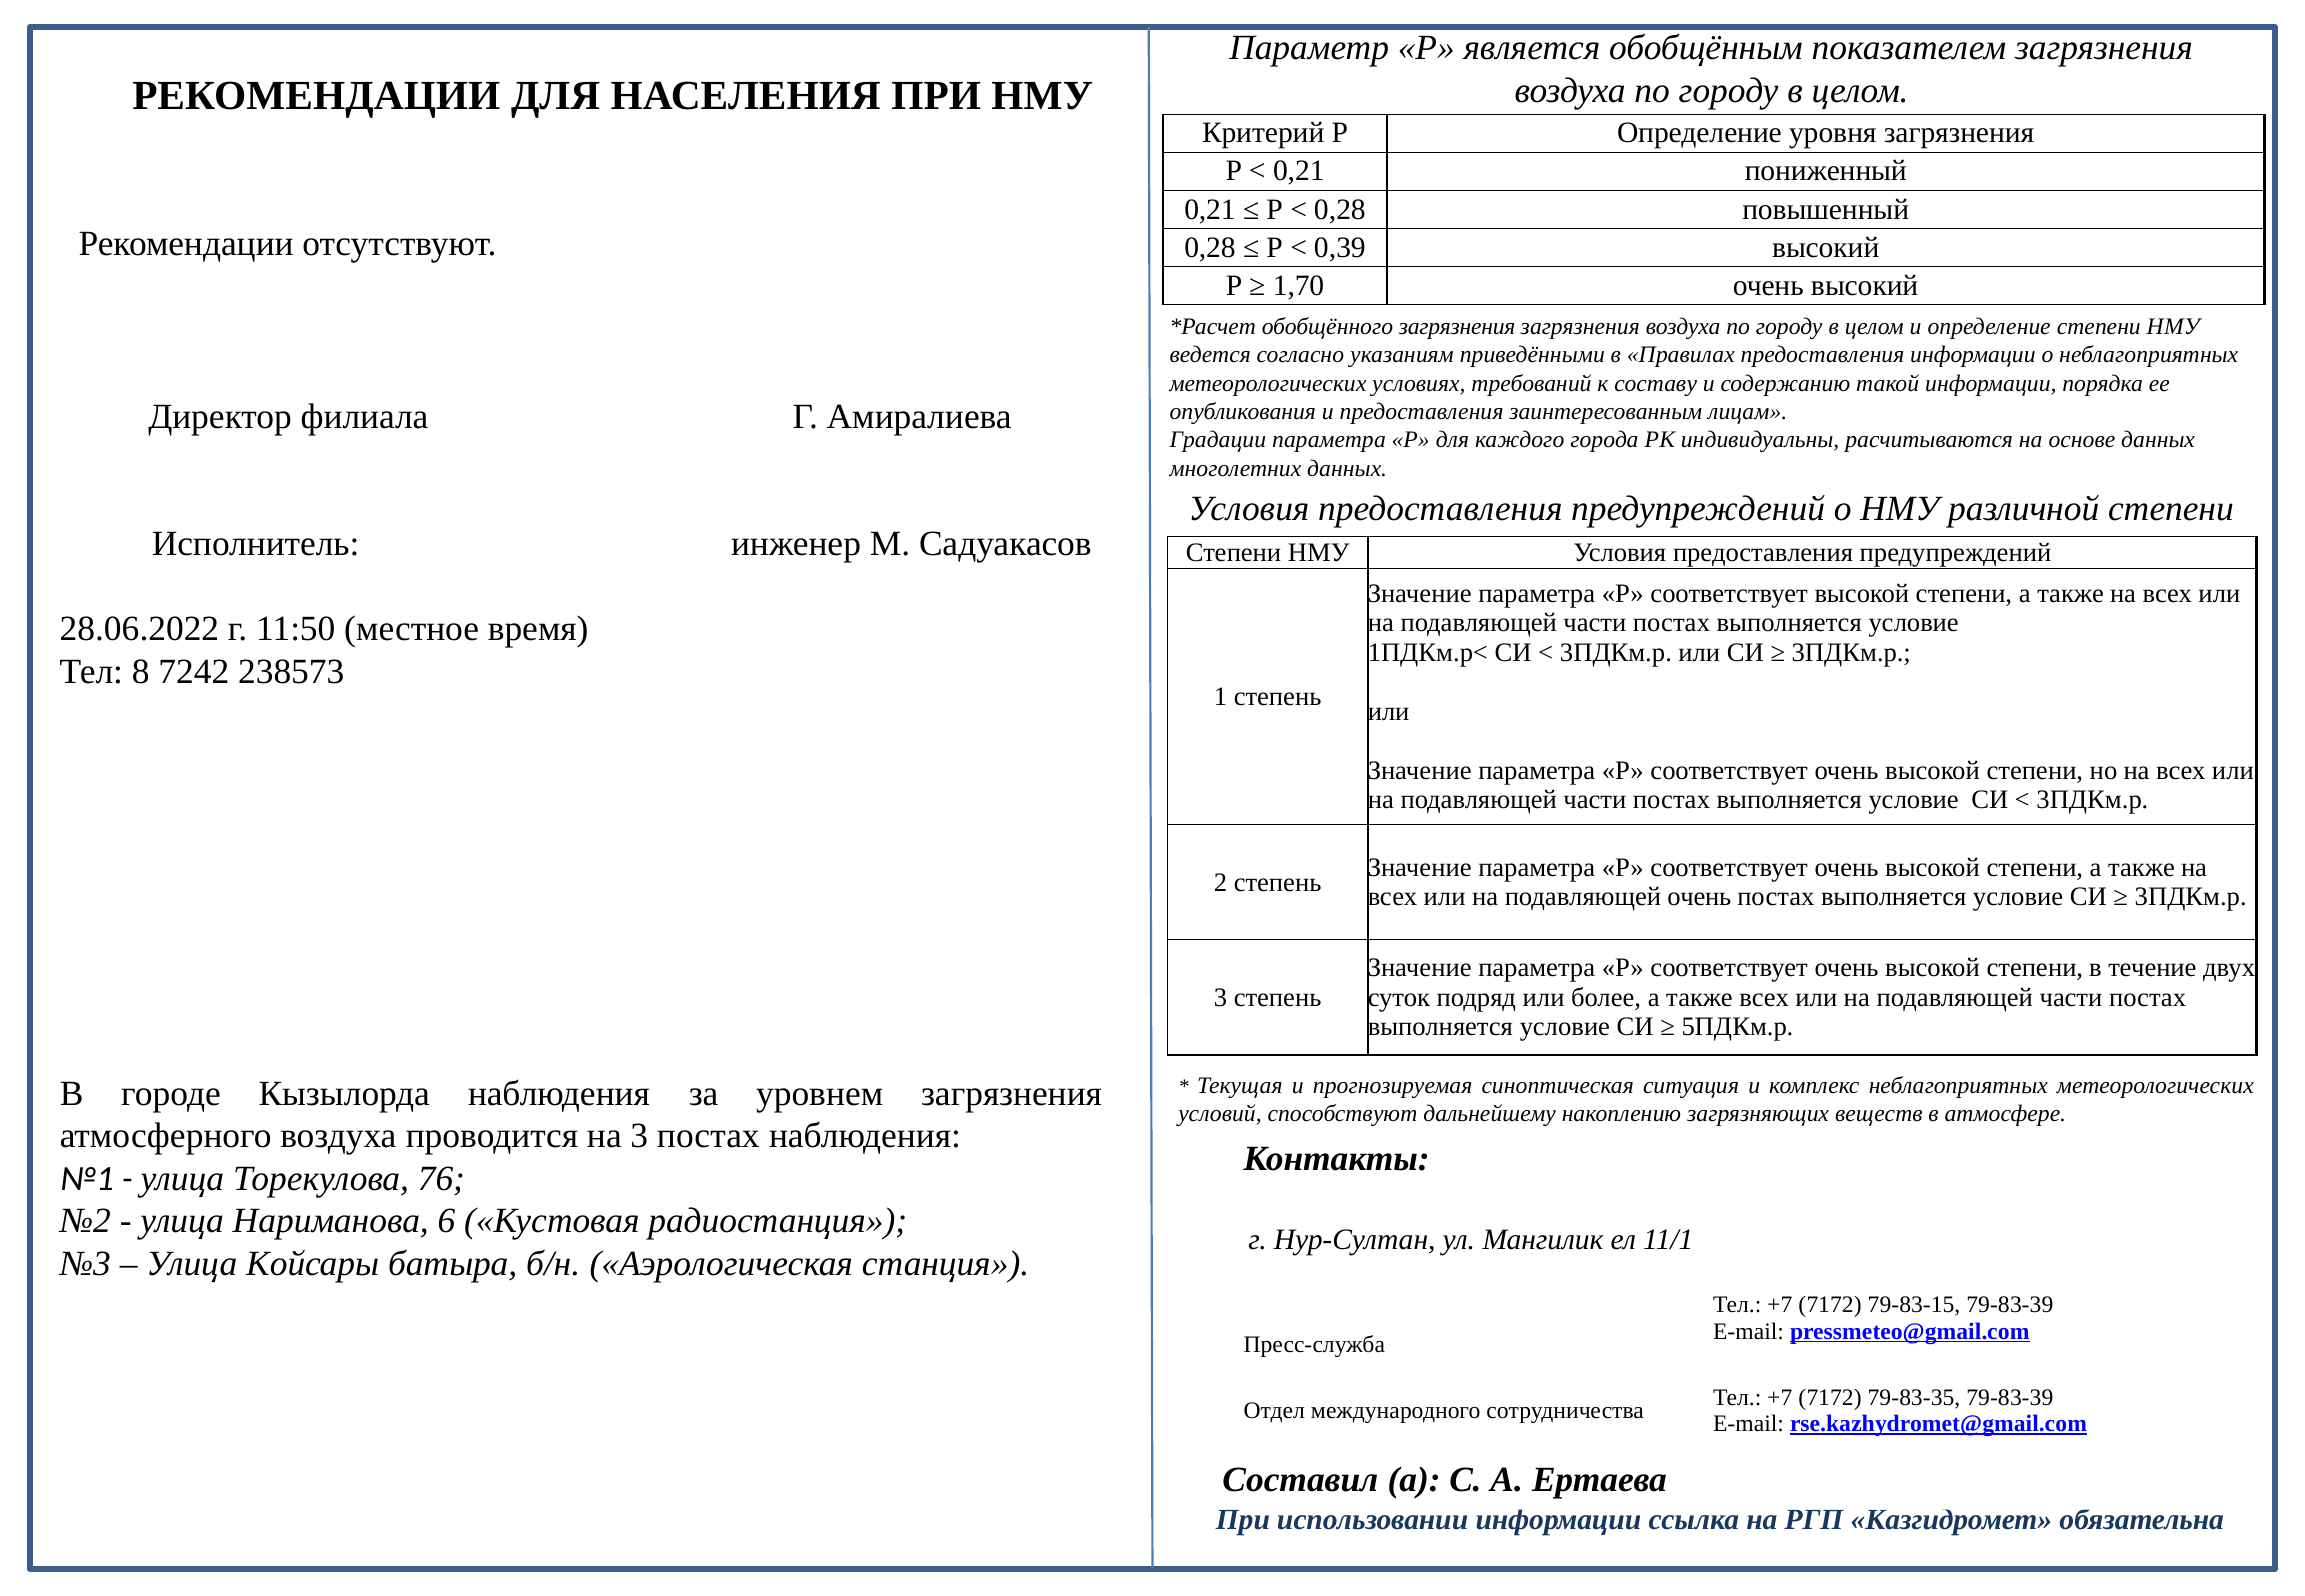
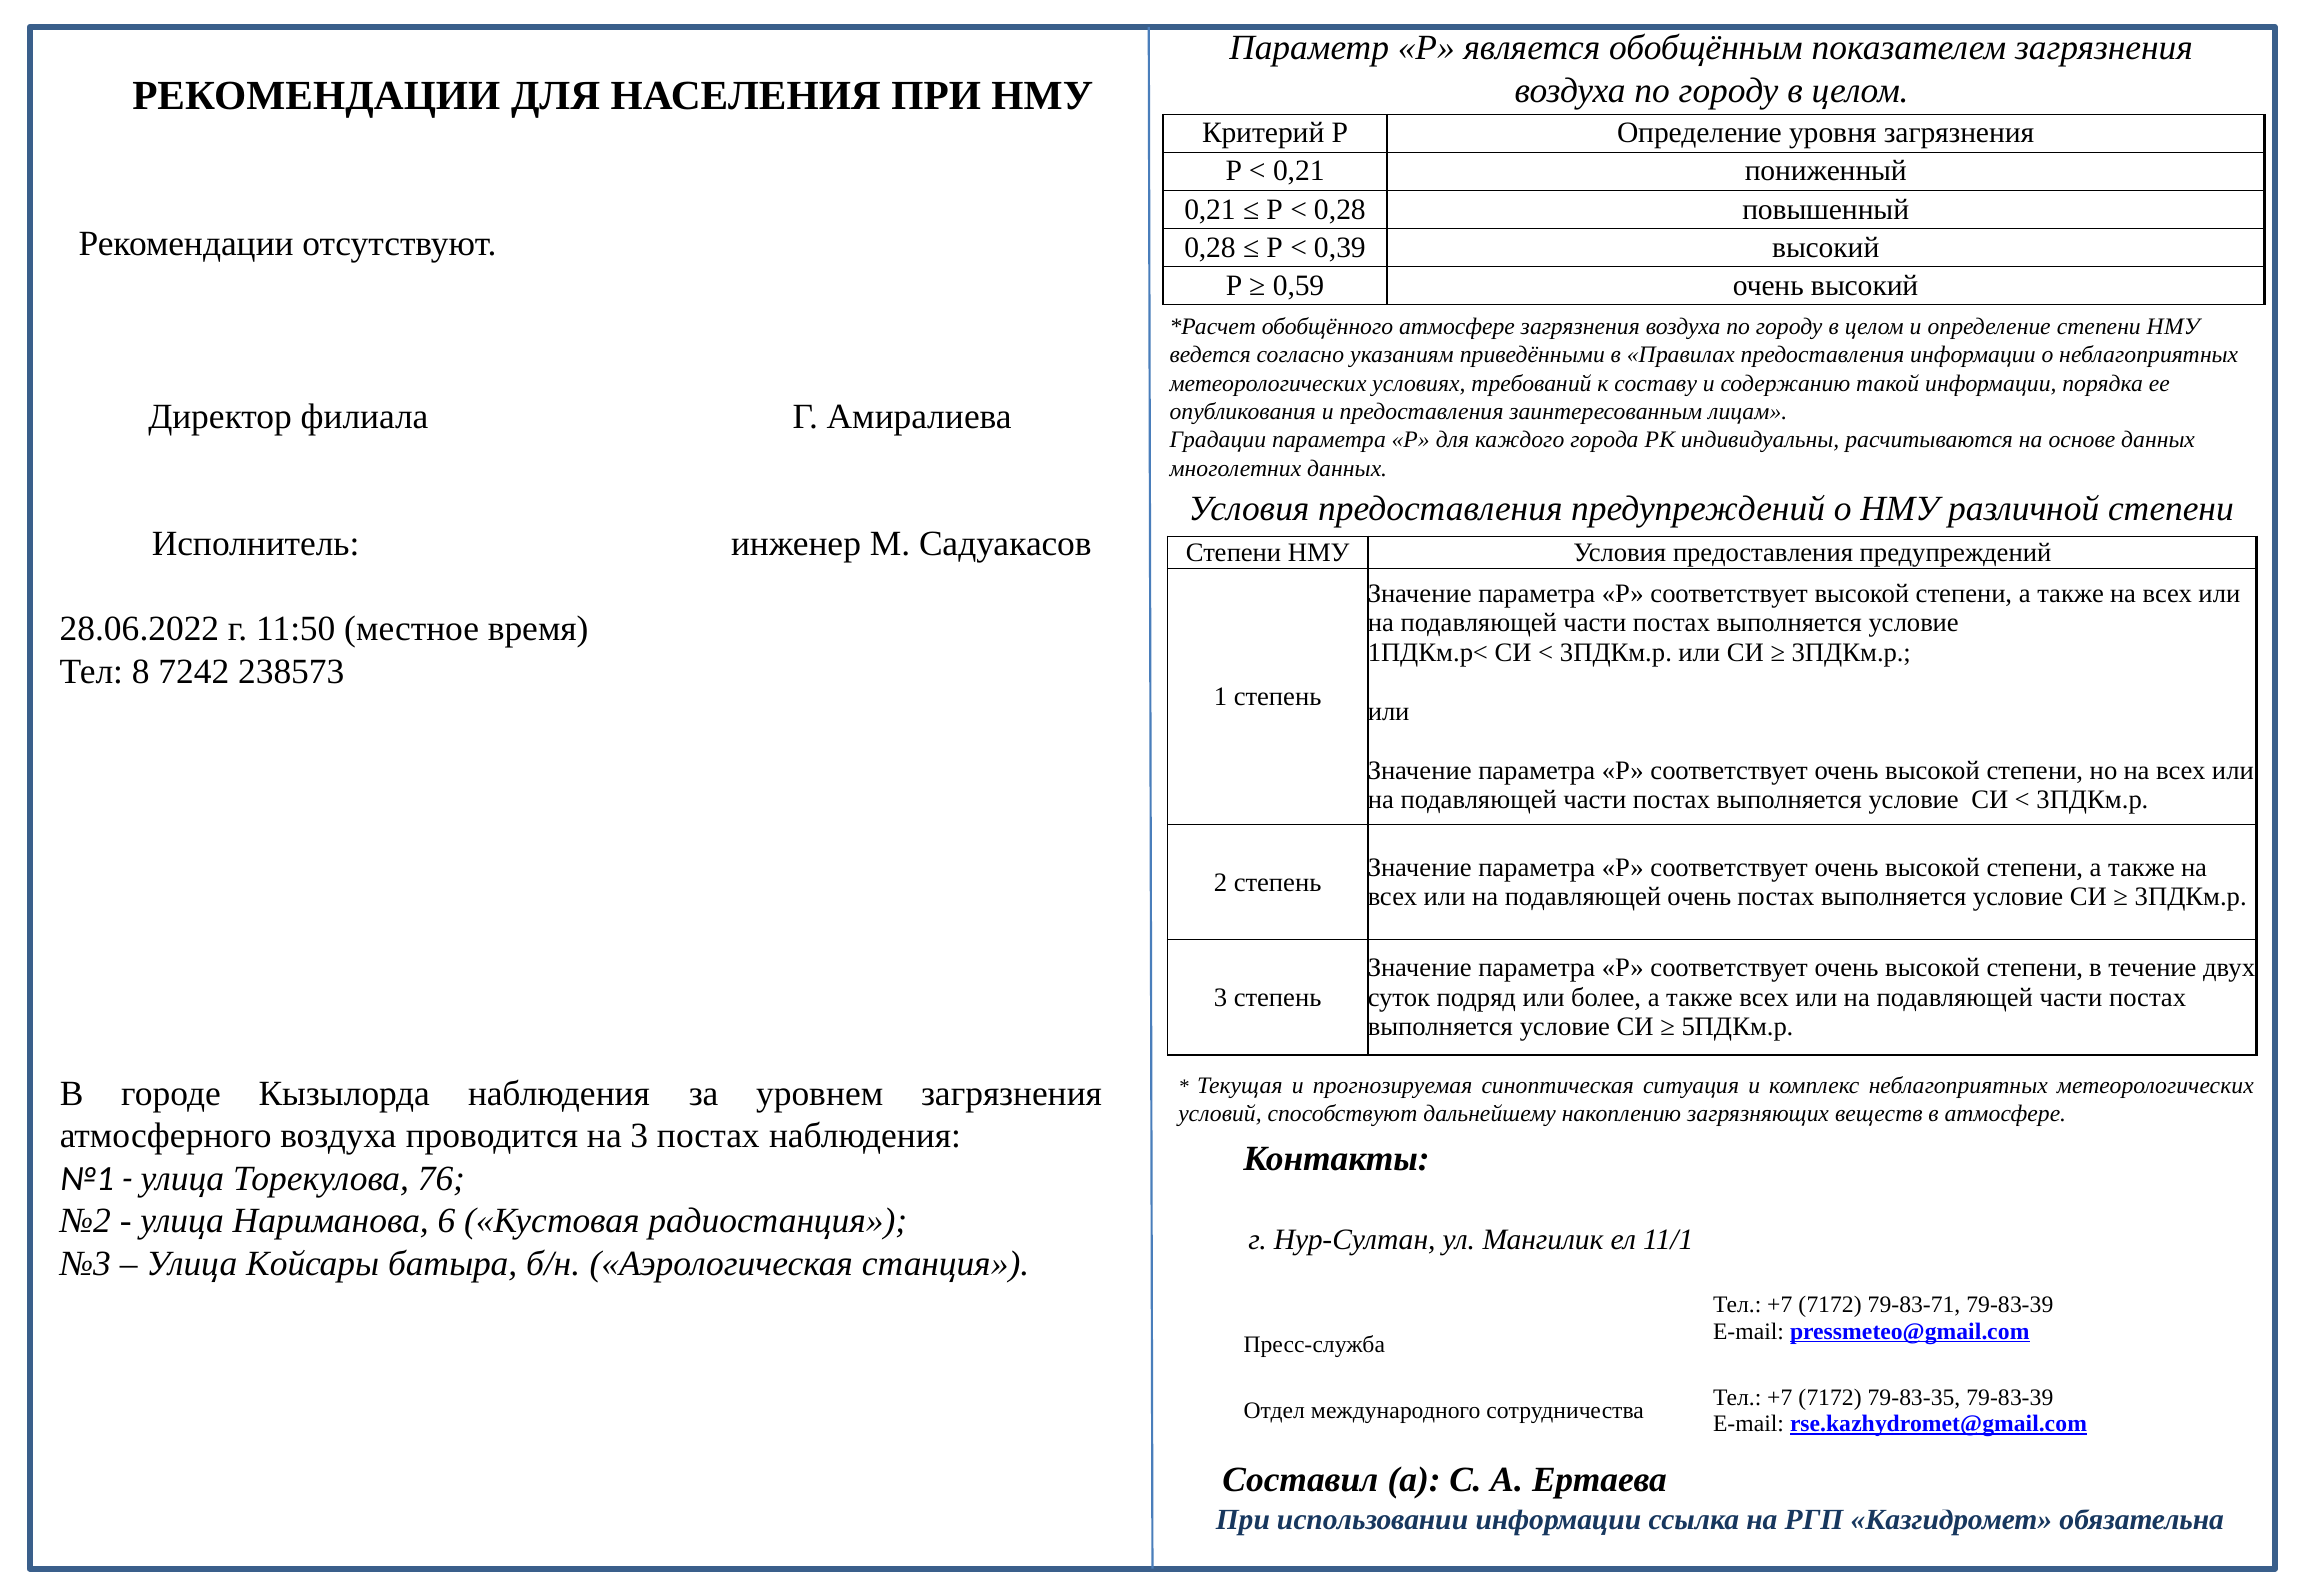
1,70: 1,70 -> 0,59
обобщённого загрязнения: загрязнения -> атмосфере
79-83-15: 79-83-15 -> 79-83-71
